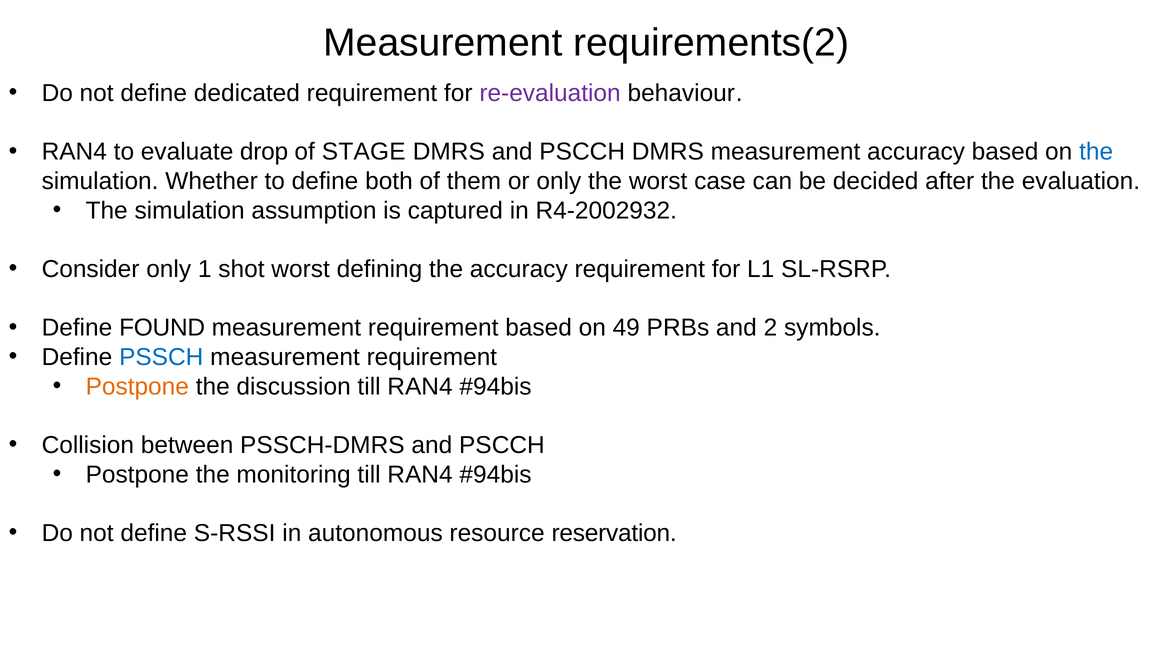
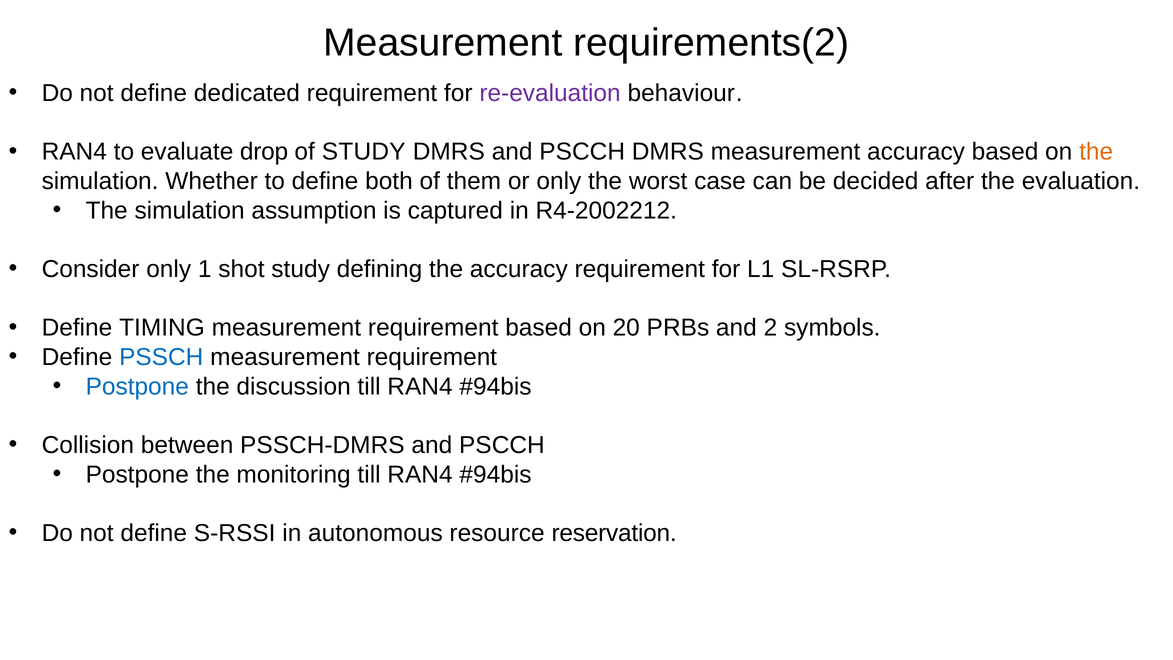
of STAGE: STAGE -> STUDY
the at (1096, 152) colour: blue -> orange
R4-2002932: R4-2002932 -> R4-2002212
shot worst: worst -> study
FOUND: FOUND -> TIMING
49: 49 -> 20
Postpone at (137, 386) colour: orange -> blue
